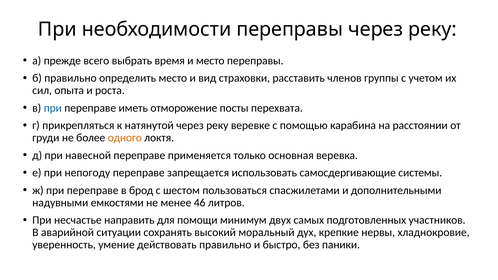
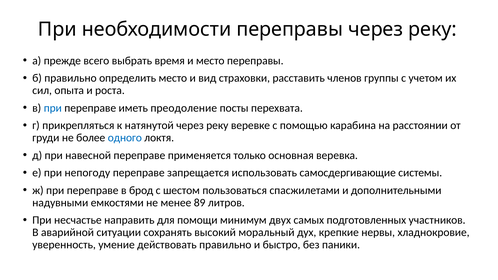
отморожение: отморожение -> преодоление
одного colour: orange -> blue
46: 46 -> 89
